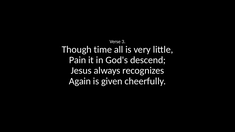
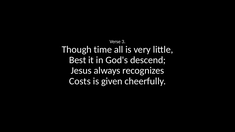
Pain: Pain -> Best
Again: Again -> Costs
